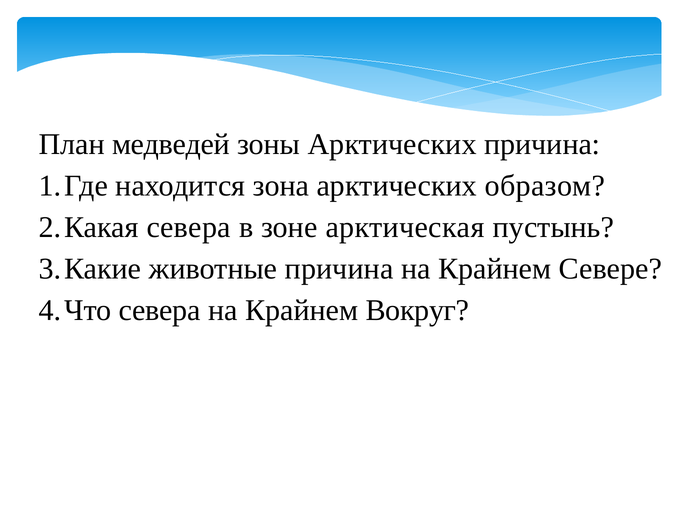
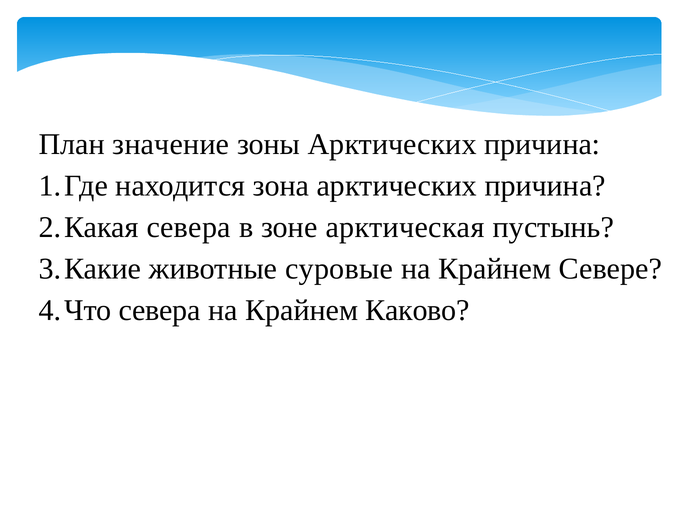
медведей: медведей -> значение
зона арктических образом: образом -> причина
животные причина: причина -> суровые
Вокруг: Вокруг -> Каково
